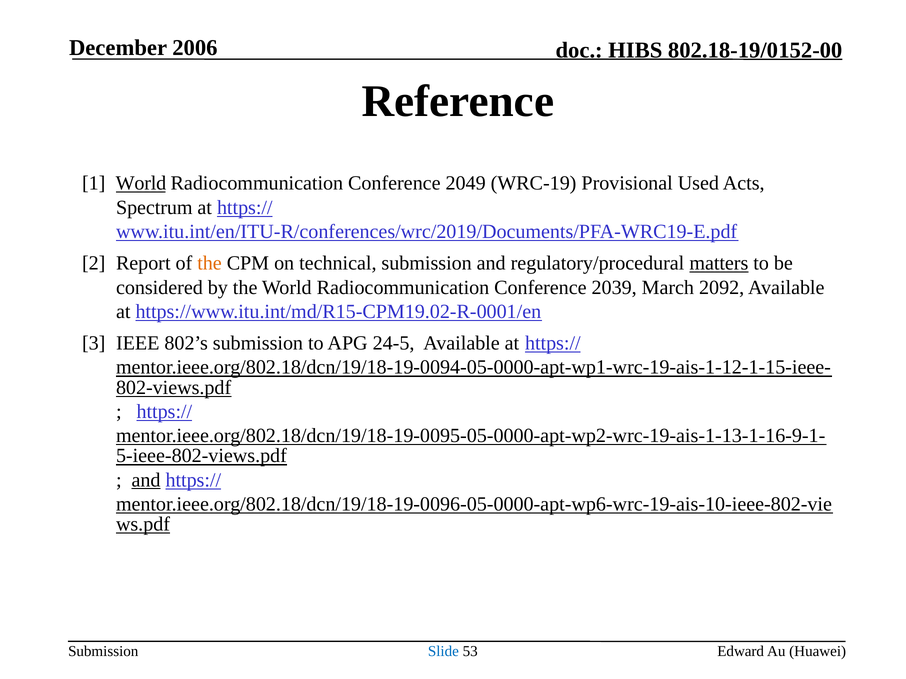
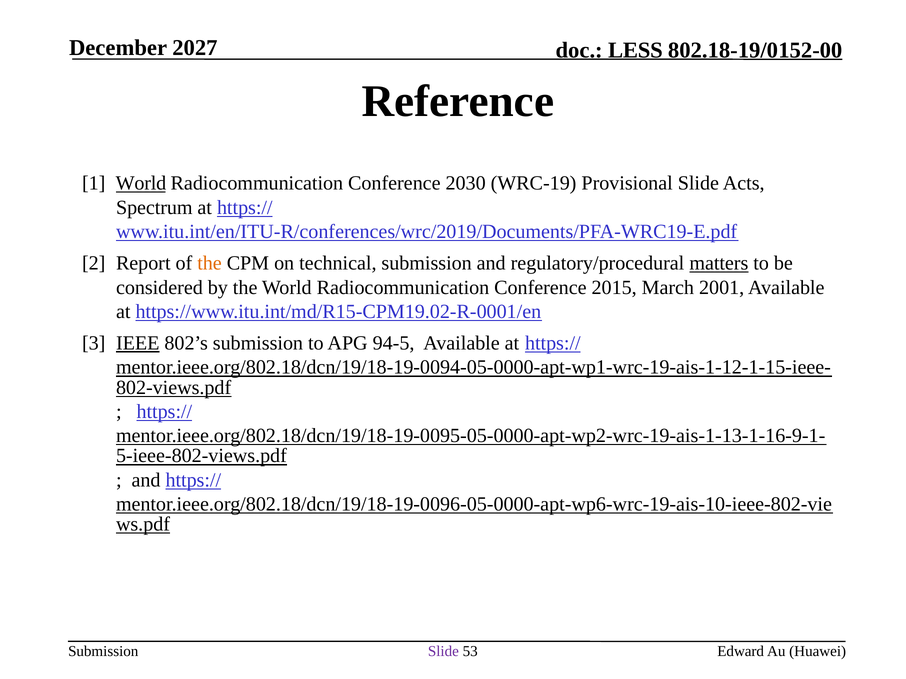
2006: 2006 -> 2027
HIBS: HIBS -> LESS
2049: 2049 -> 2030
Provisional Used: Used -> Slide
2039: 2039 -> 2015
2092: 2092 -> 2001
IEEE underline: none -> present
24-5: 24-5 -> 94-5
and at (146, 480) underline: present -> none
Slide at (443, 652) colour: blue -> purple
